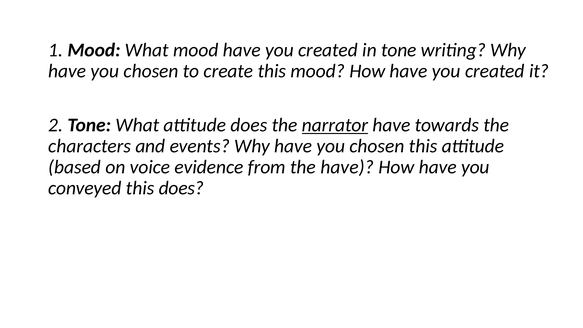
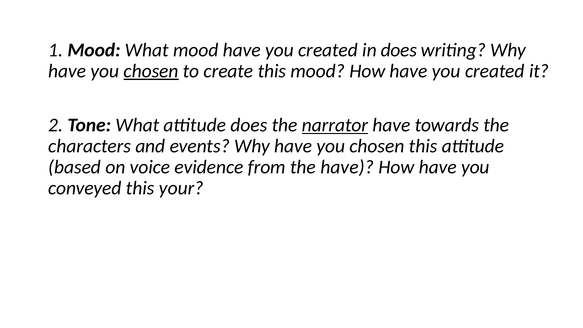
in tone: tone -> does
chosen at (151, 71) underline: none -> present
this does: does -> your
